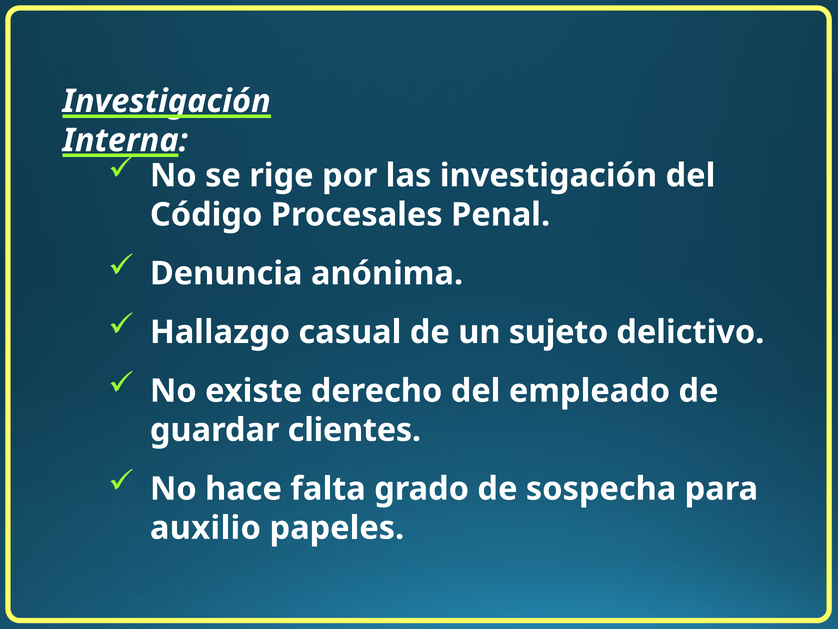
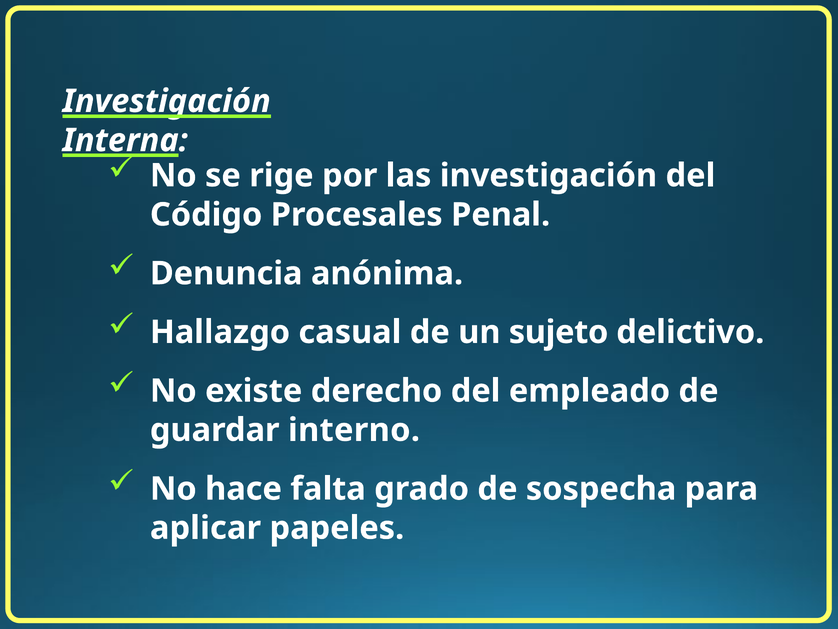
clientes: clientes -> interno
auxilio: auxilio -> aplicar
